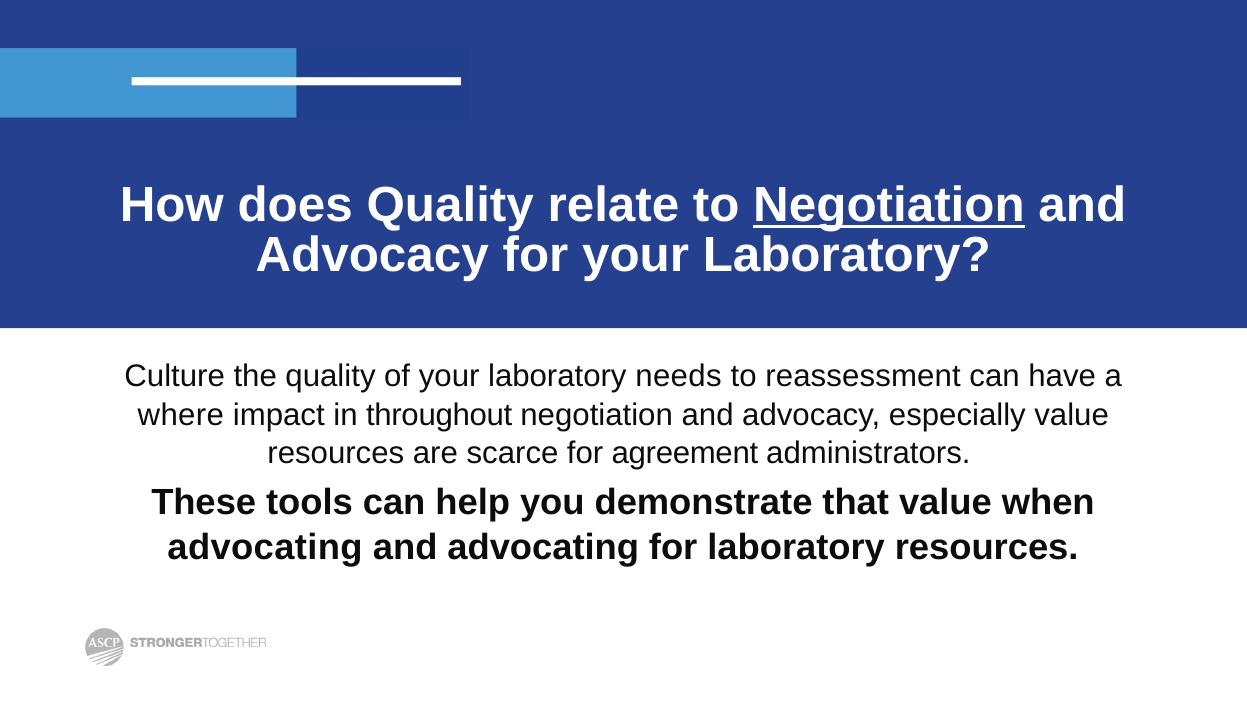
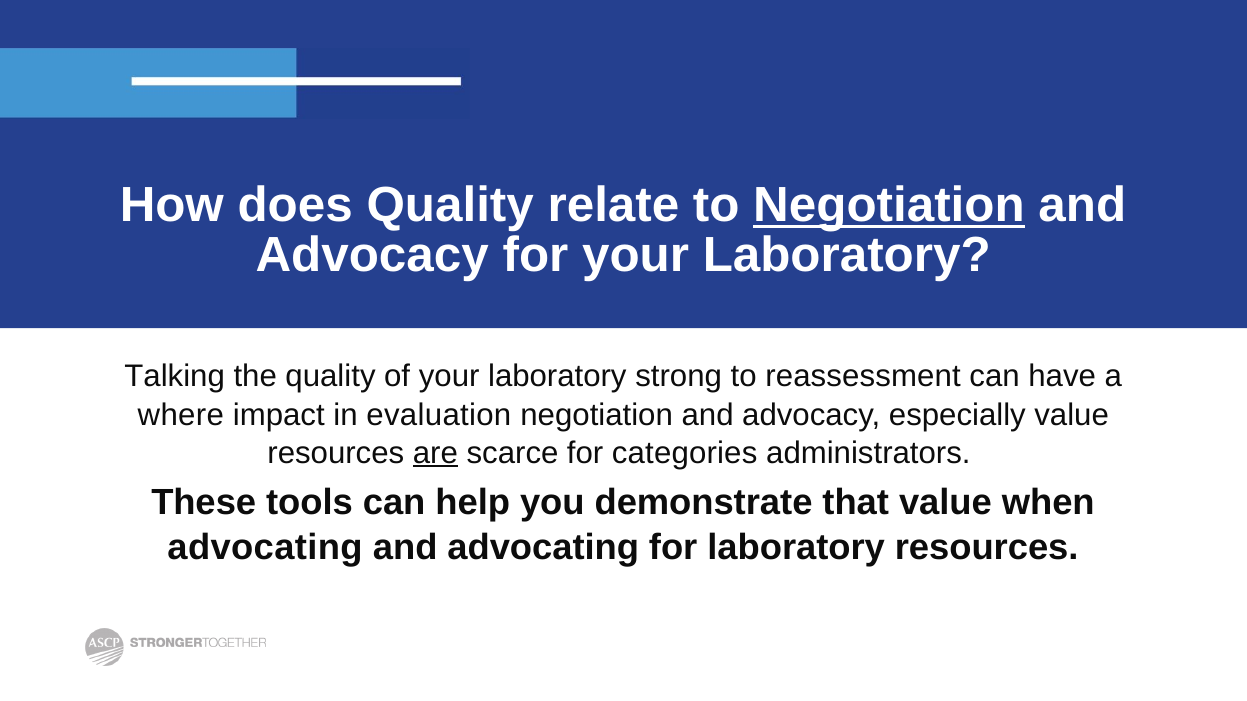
Culture: Culture -> Talking
needs: needs -> strong
throughout: throughout -> evaluation
are underline: none -> present
agreement: agreement -> categories
